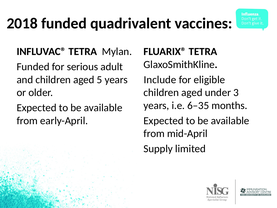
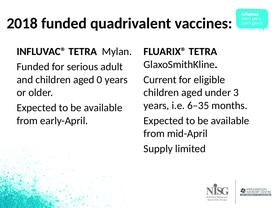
5: 5 -> 0
Include: Include -> Current
